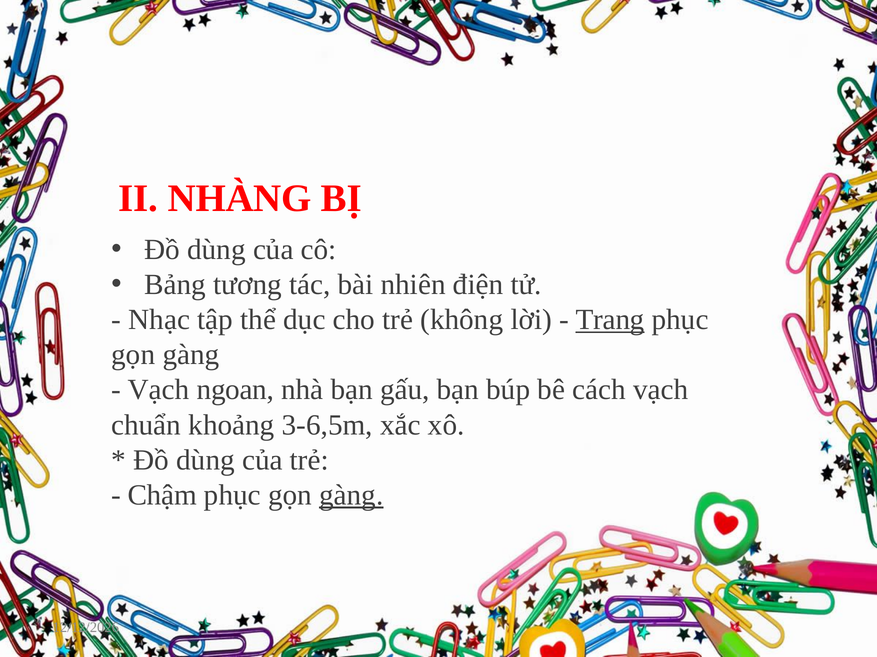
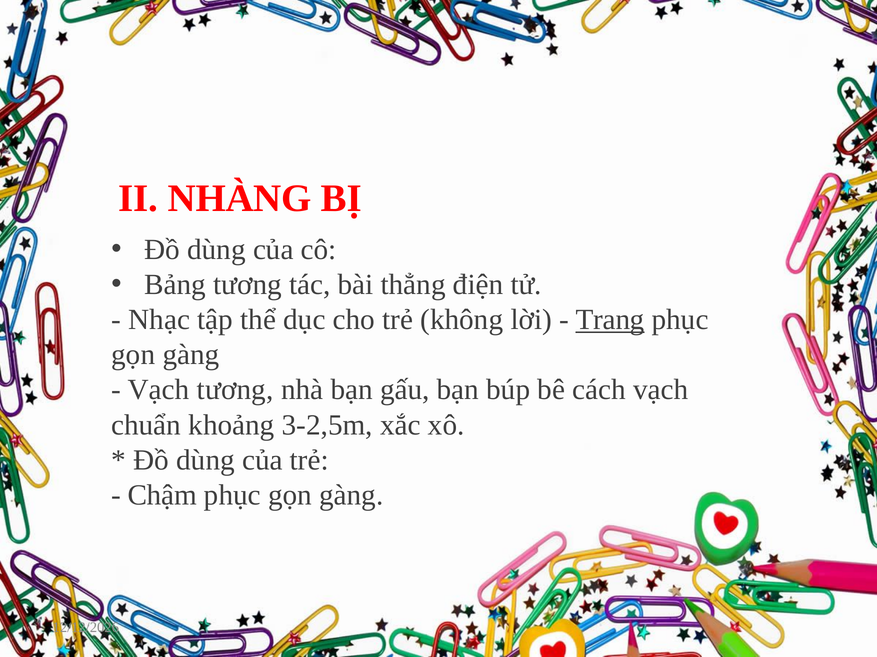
nhiên: nhiên -> thẳng
Vạch ngoan: ngoan -> tương
3-6,5m: 3-6,5m -> 3-2,5m
gàng at (351, 496) underline: present -> none
